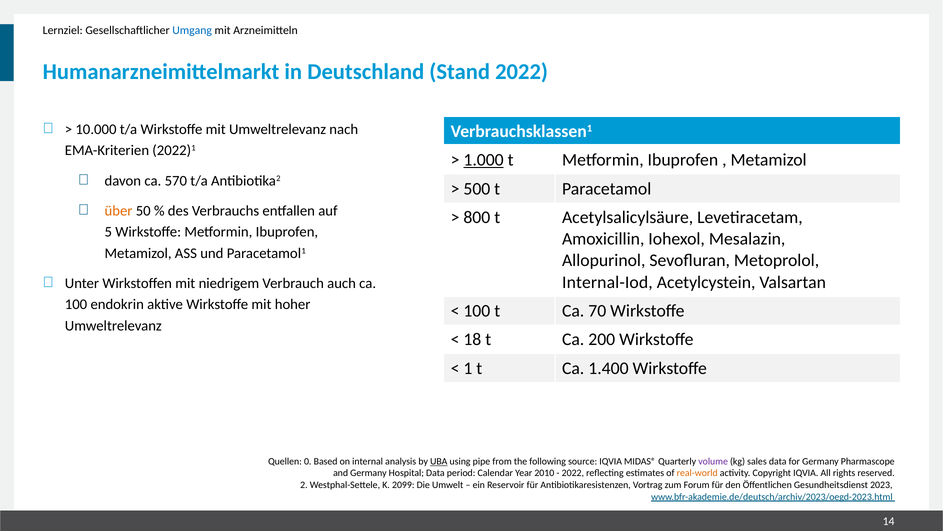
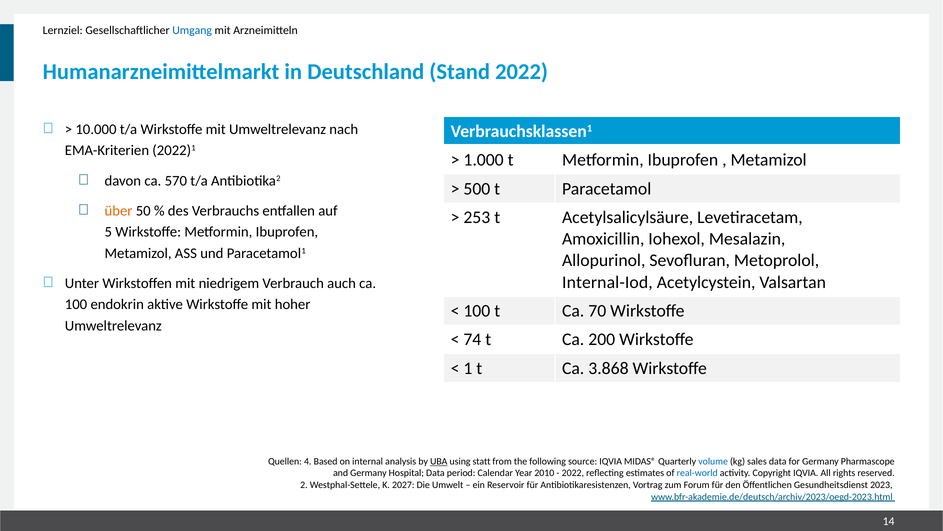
1.000 underline: present -> none
800: 800 -> 253
18: 18 -> 74
1.400: 1.400 -> 3.868
0: 0 -> 4
pipe: pipe -> statt
volume colour: purple -> blue
real-world colour: orange -> blue
2099: 2099 -> 2027
